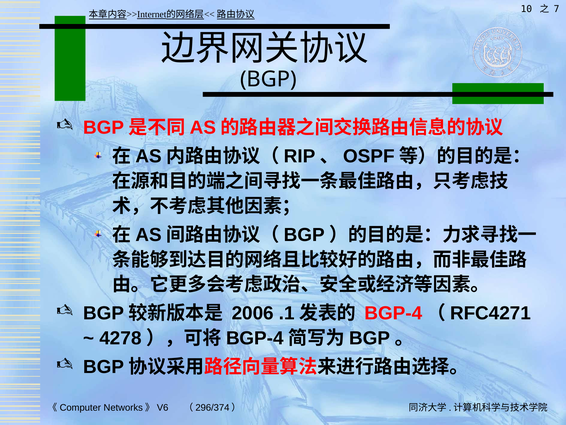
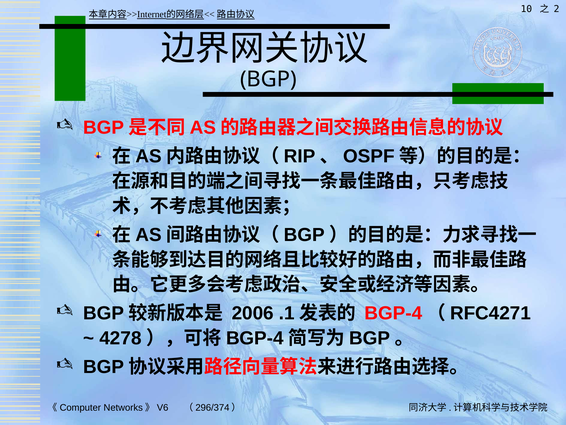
7: 7 -> 2
